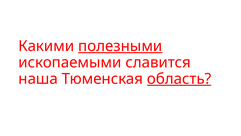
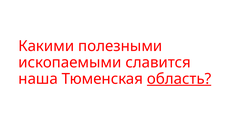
полезными underline: present -> none
